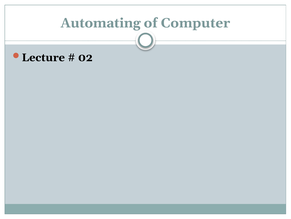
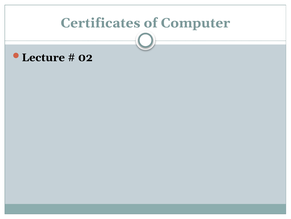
Automating: Automating -> Certificates
